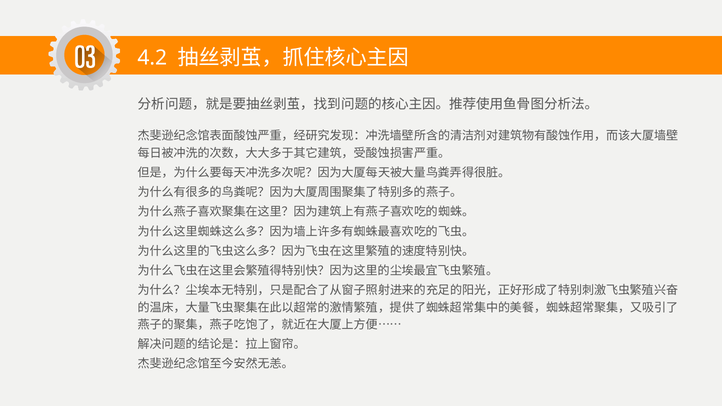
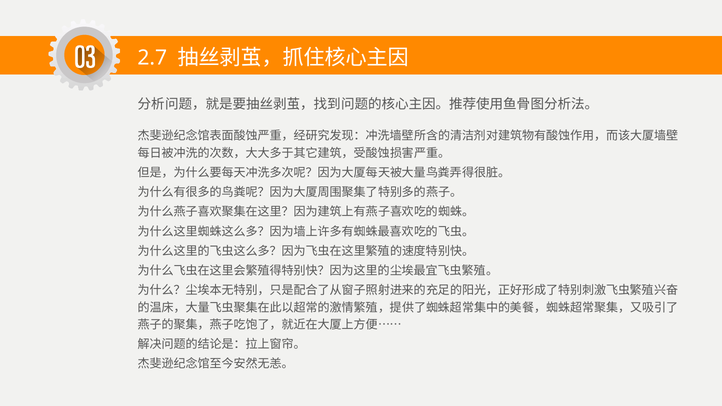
4.2: 4.2 -> 2.7
